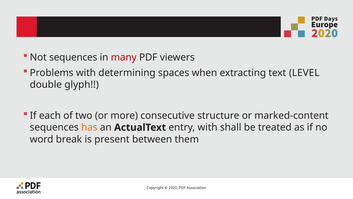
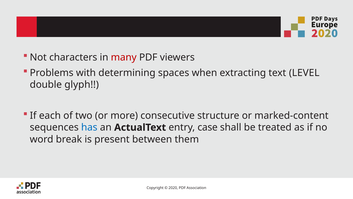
Not sequences: sequences -> characters
has colour: orange -> blue
entry with: with -> case
